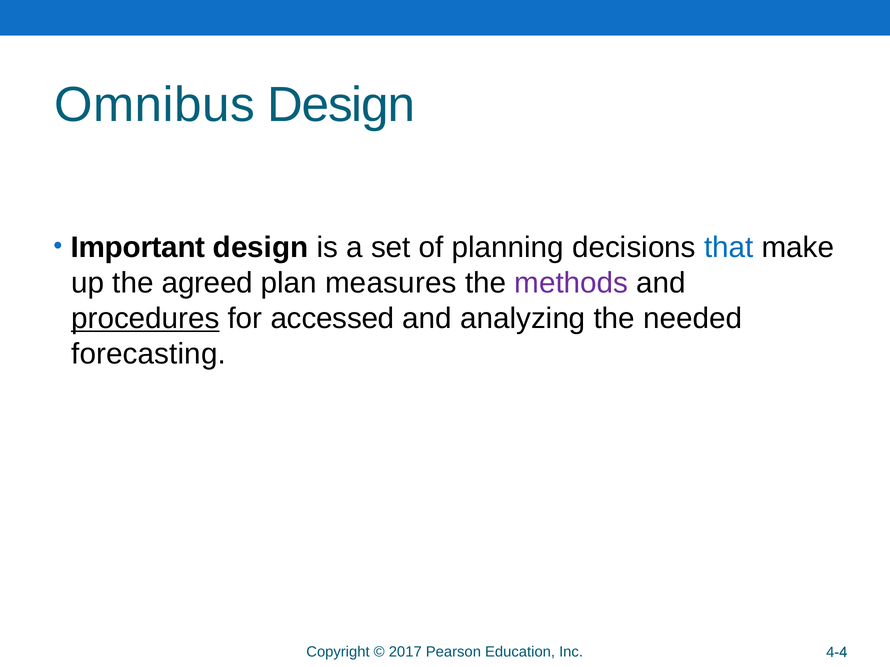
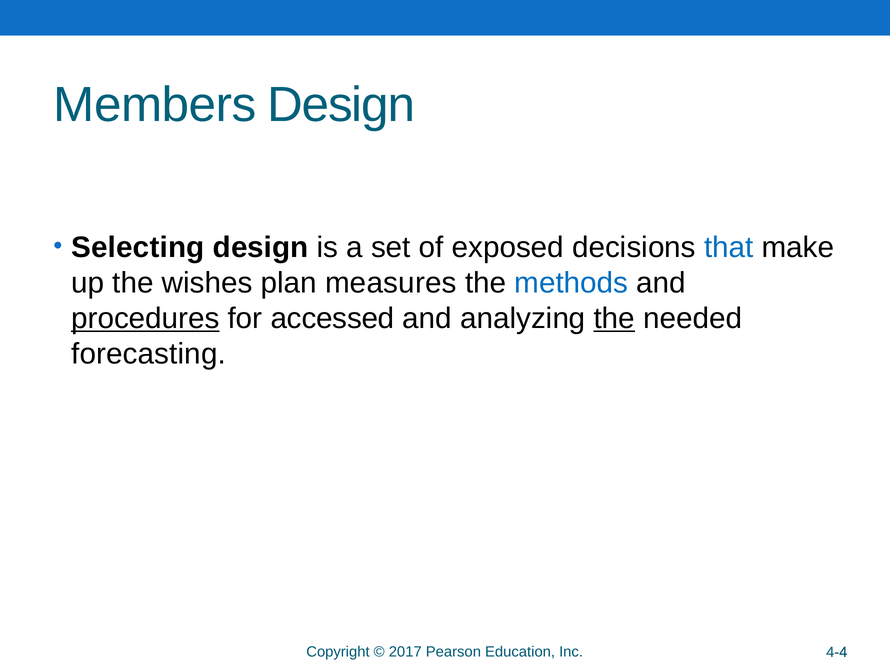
Omnibus: Omnibus -> Members
Important: Important -> Selecting
planning: planning -> exposed
agreed: agreed -> wishes
methods colour: purple -> blue
the at (614, 319) underline: none -> present
